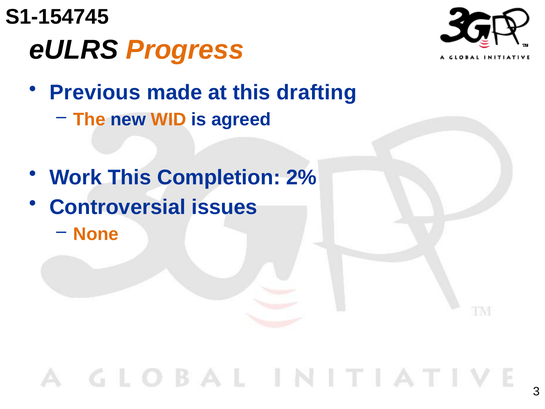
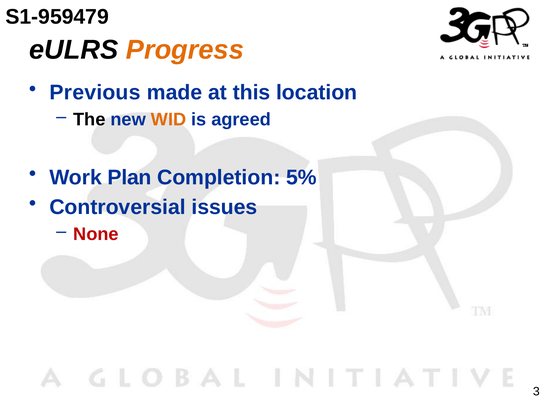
S1-154745: S1-154745 -> S1-959479
drafting: drafting -> location
The colour: orange -> black
Work This: This -> Plan
2%: 2% -> 5%
None colour: orange -> red
